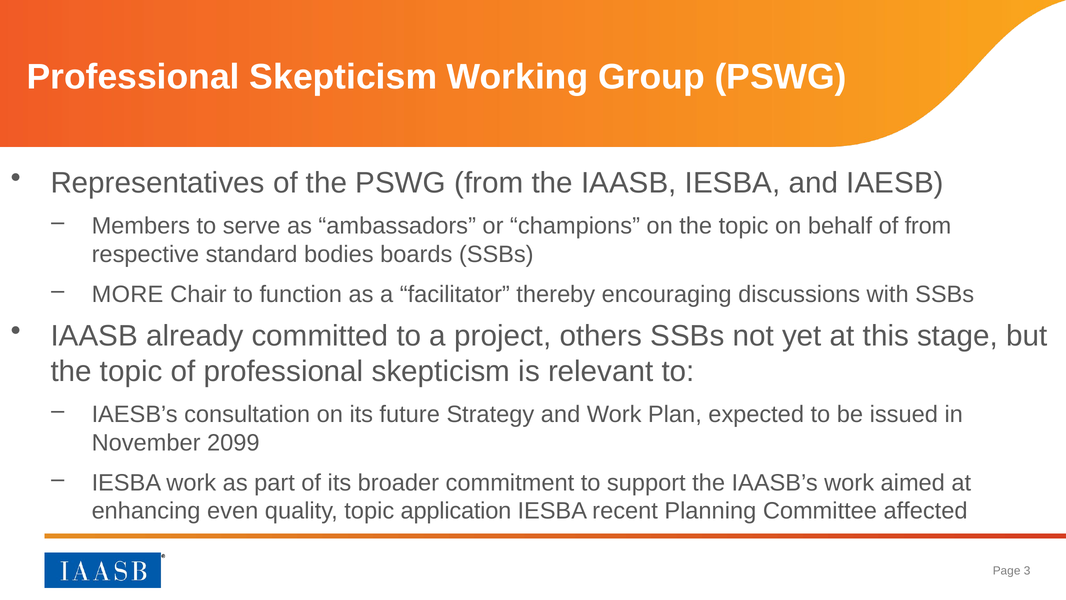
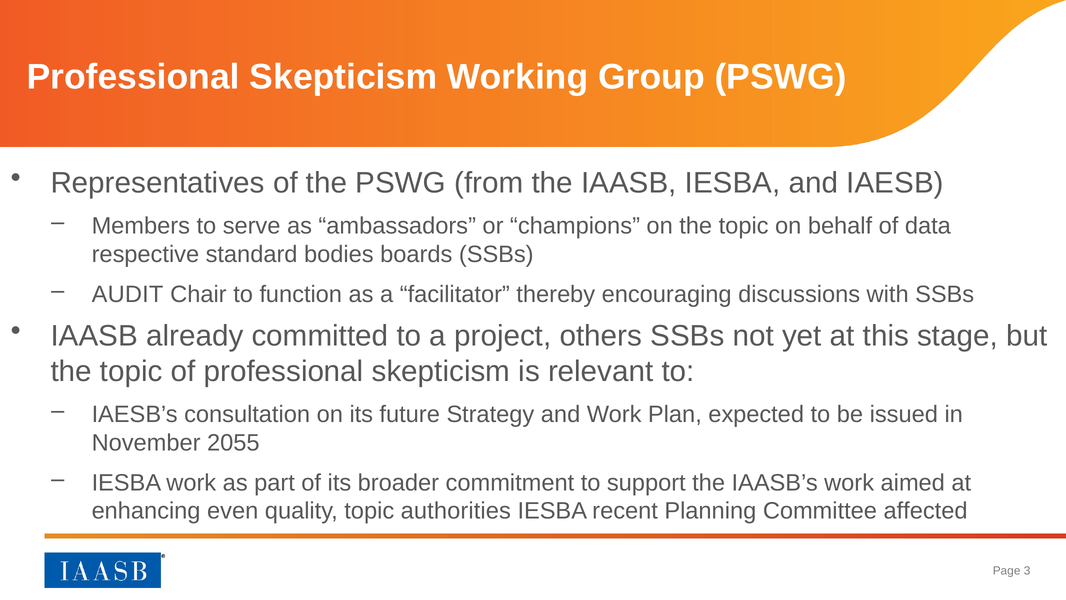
of from: from -> data
MORE: MORE -> AUDIT
2099: 2099 -> 2055
application: application -> authorities
